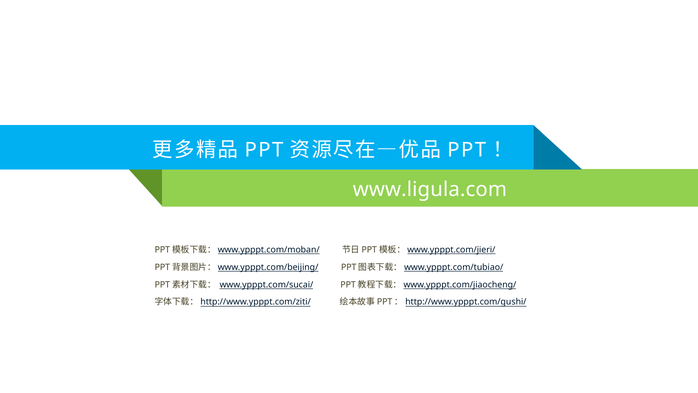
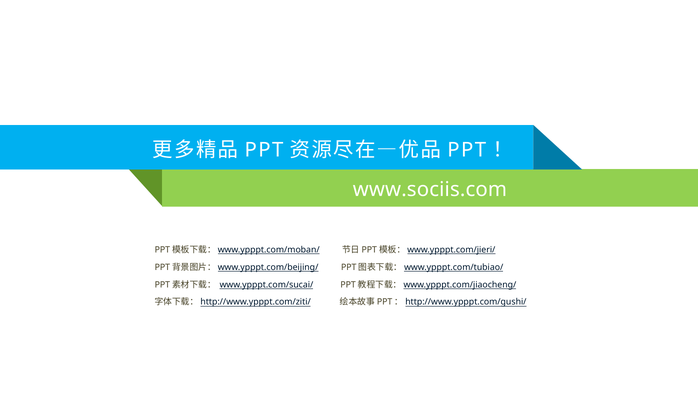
www.ligula.com: www.ligula.com -> www.sociis.com
